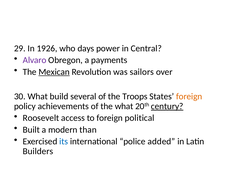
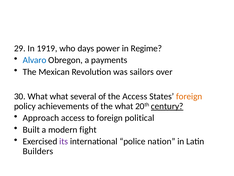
1926: 1926 -> 1919
Central: Central -> Regime
Alvaro colour: purple -> blue
Mexican underline: present -> none
What build: build -> what
the Troops: Troops -> Access
Roosevelt: Roosevelt -> Approach
than: than -> fight
its colour: blue -> purple
added: added -> nation
